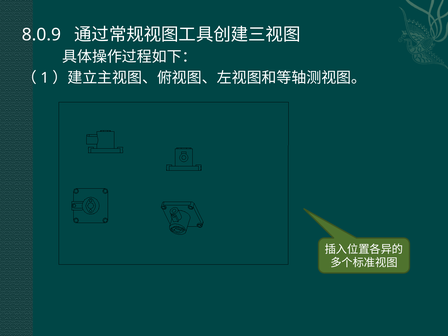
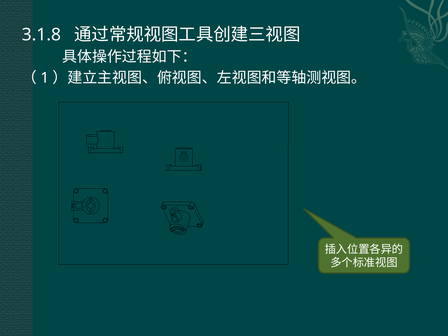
8.0.9: 8.0.9 -> 3.1.8
